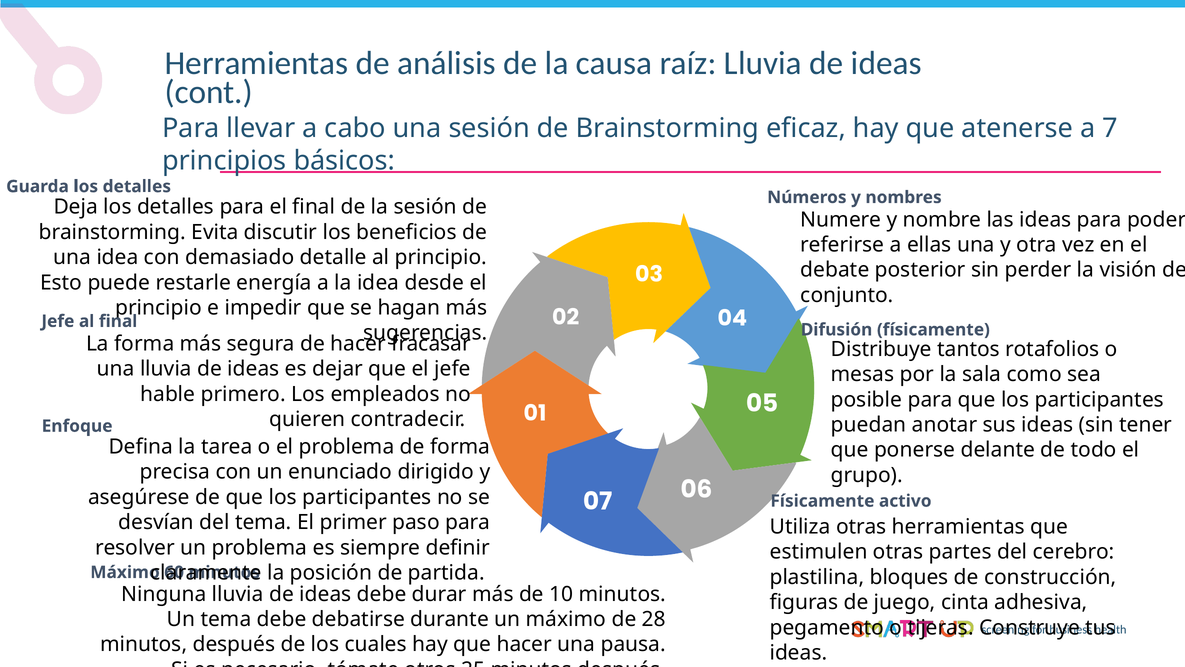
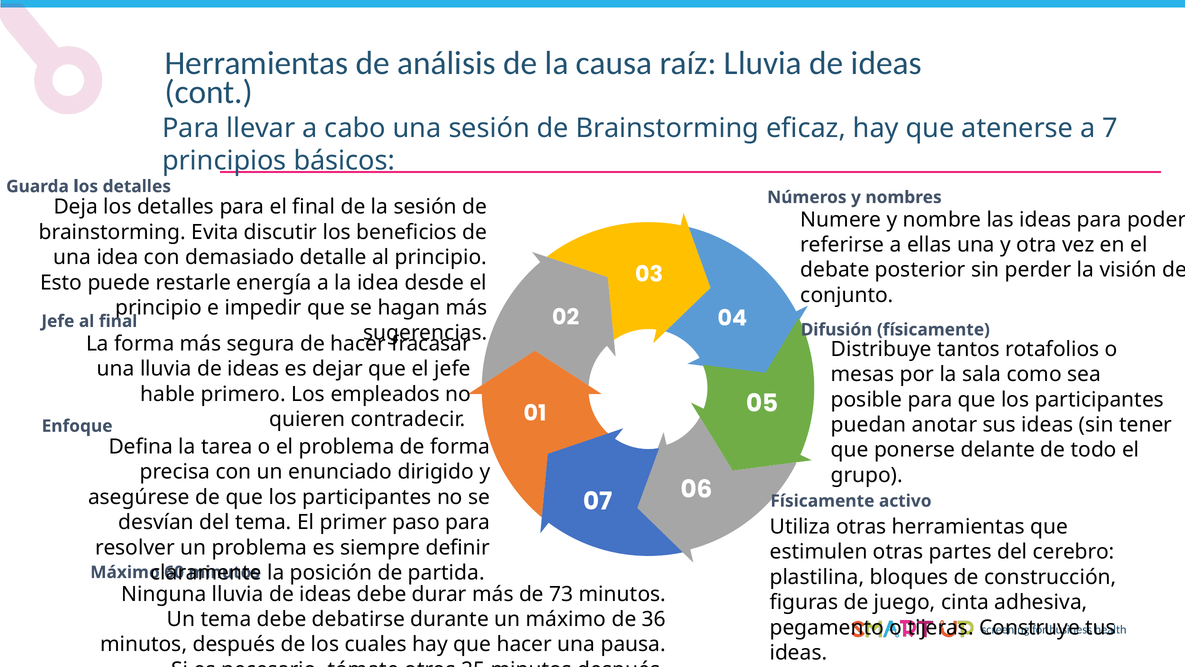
10: 10 -> 73
28: 28 -> 36
